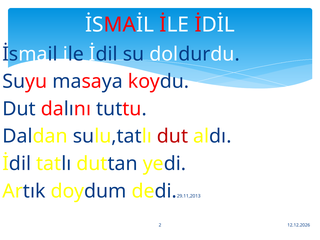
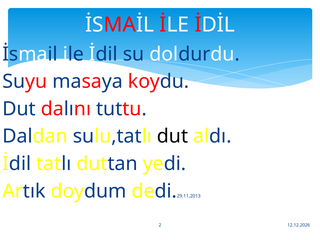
dut at (173, 136) colour: red -> black
